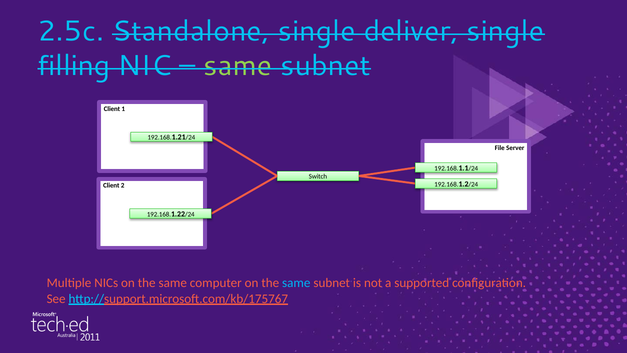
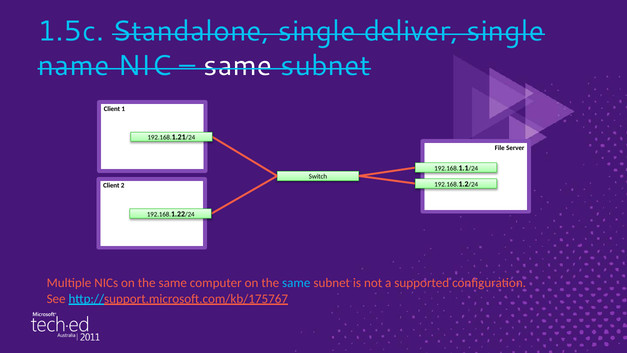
2.5c: 2.5c -> 1.5c
filling: filling -> name
same at (238, 66) colour: light green -> white
